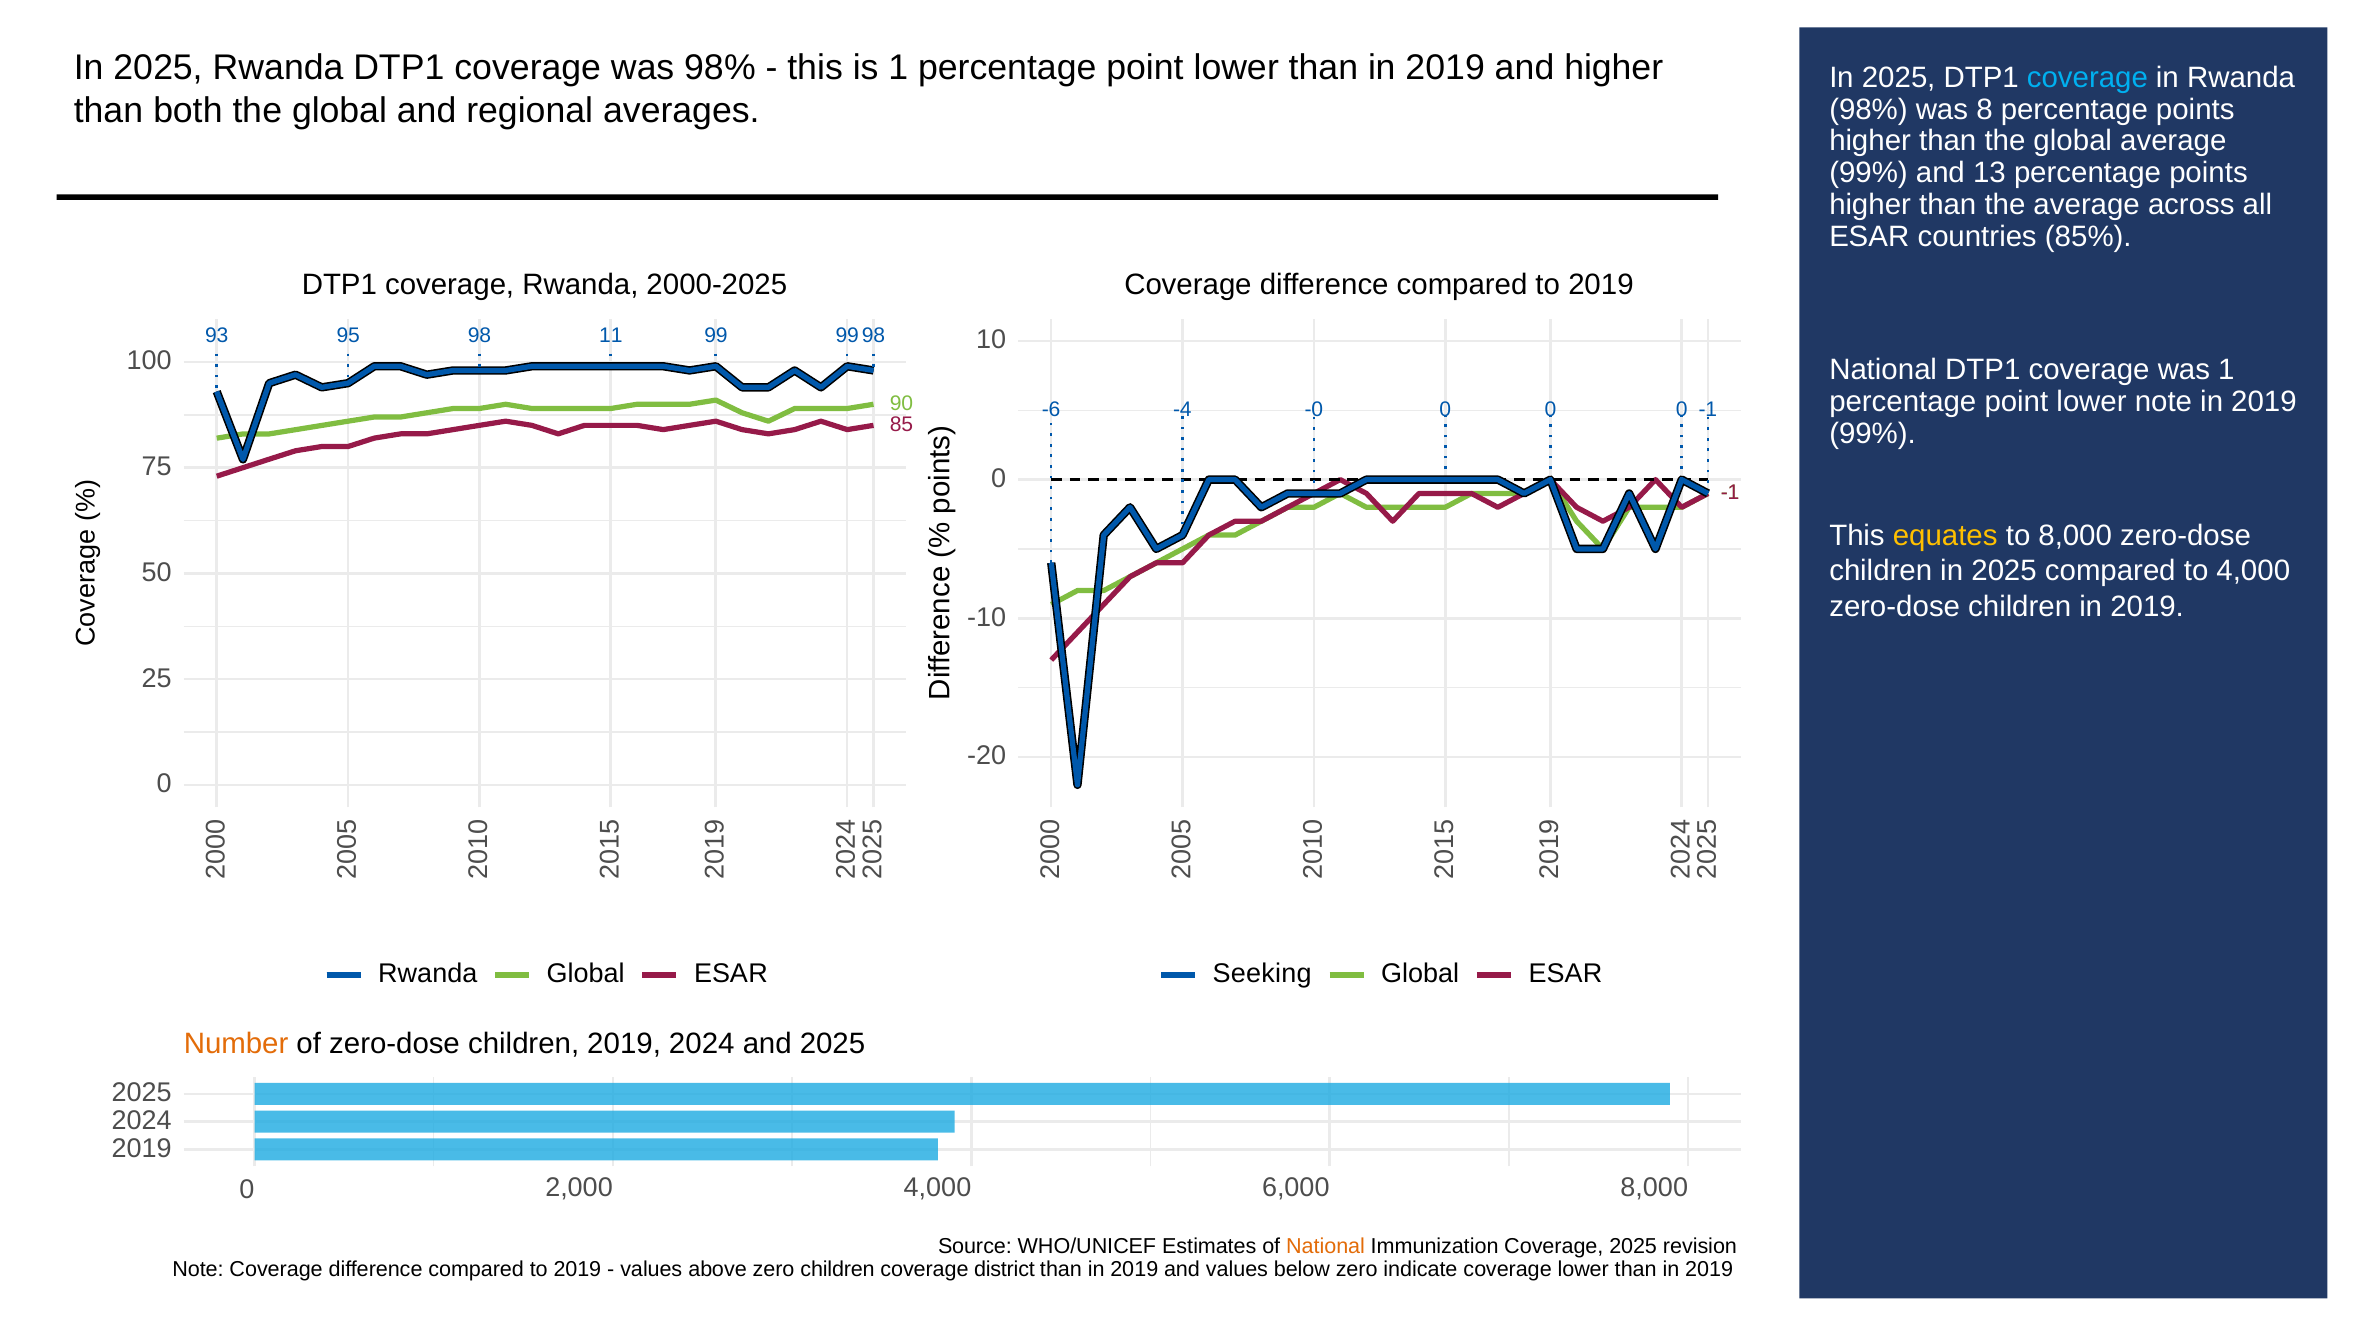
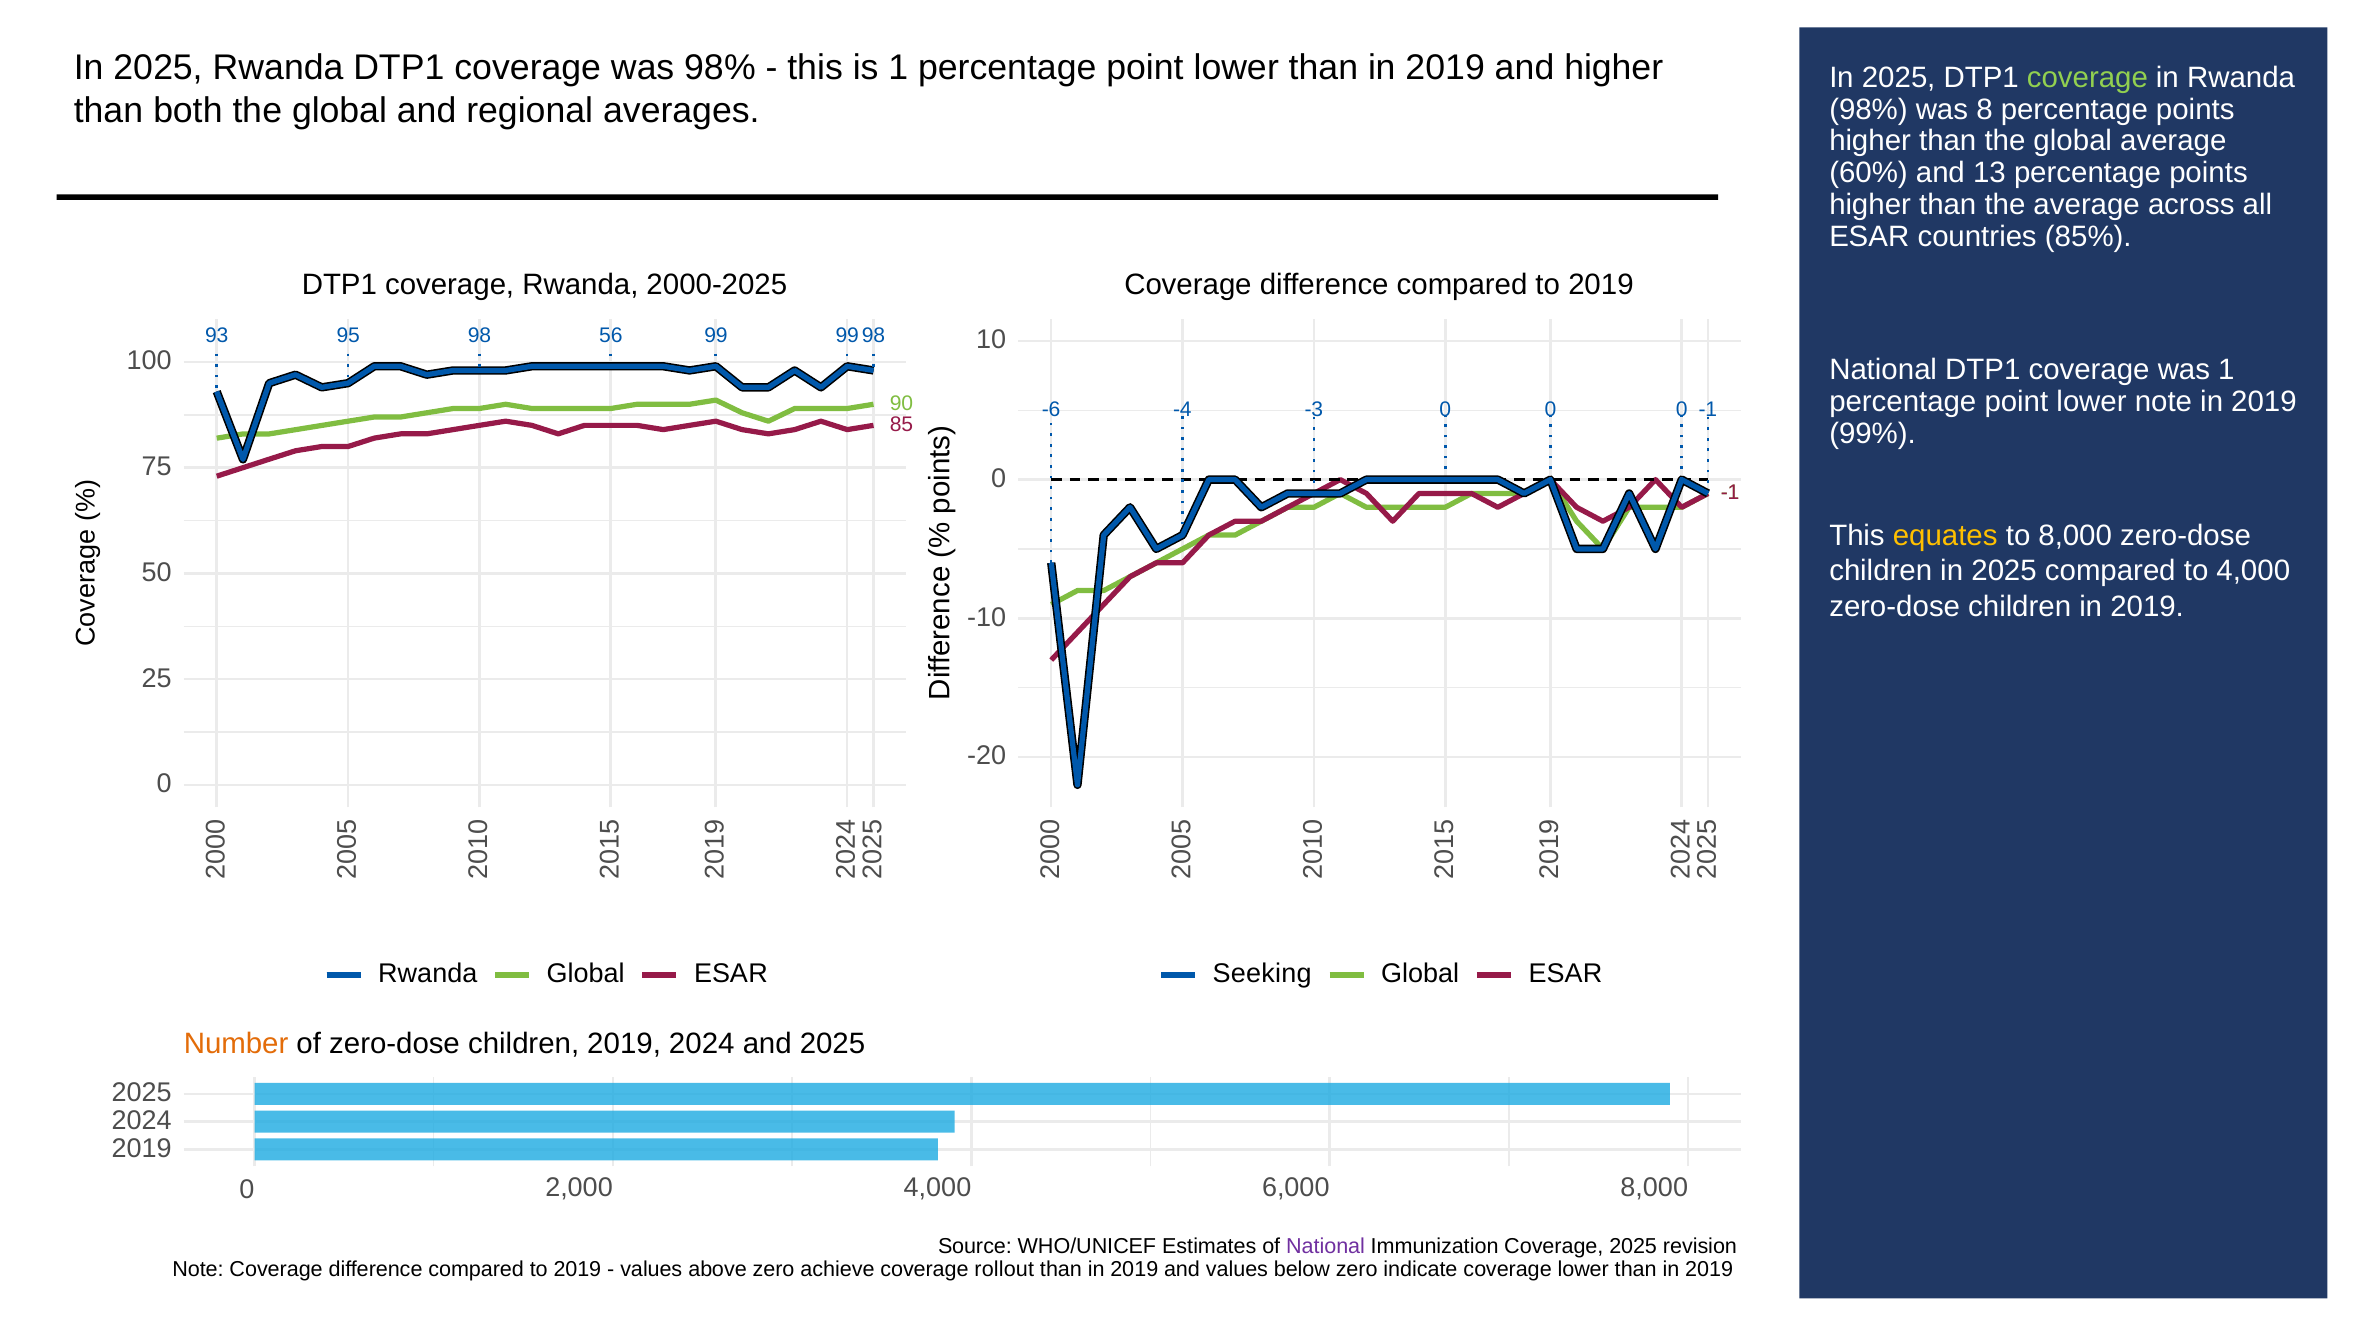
coverage at (2087, 77) colour: light blue -> light green
99% at (1869, 173): 99% -> 60%
11: 11 -> 56
-0: -0 -> -3
National at (1326, 1246) colour: orange -> purple
zero children: children -> achieve
district: district -> rollout
